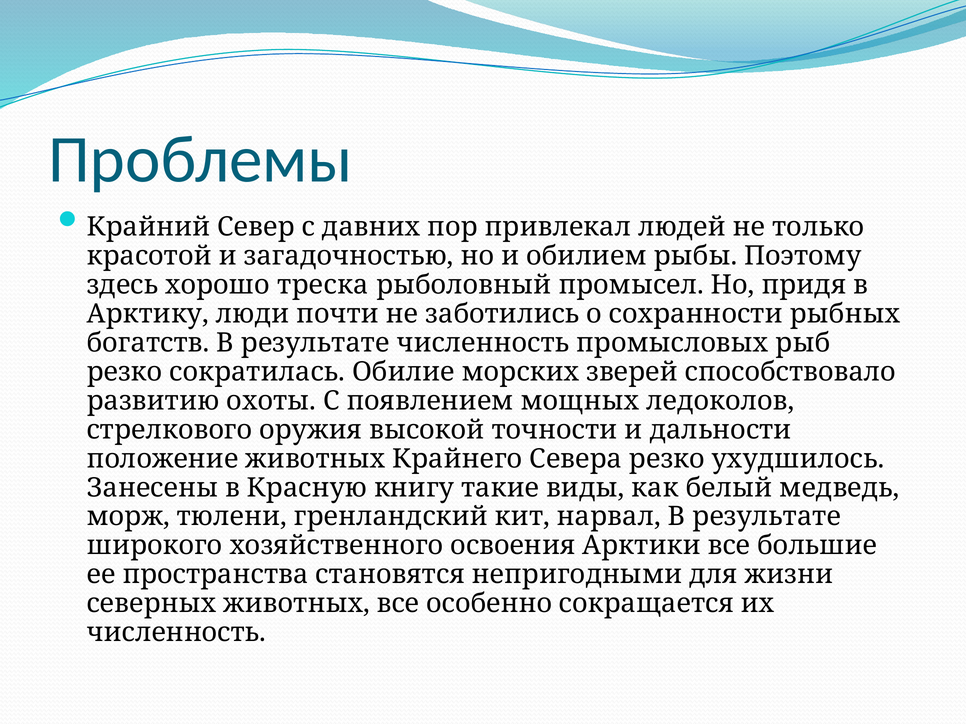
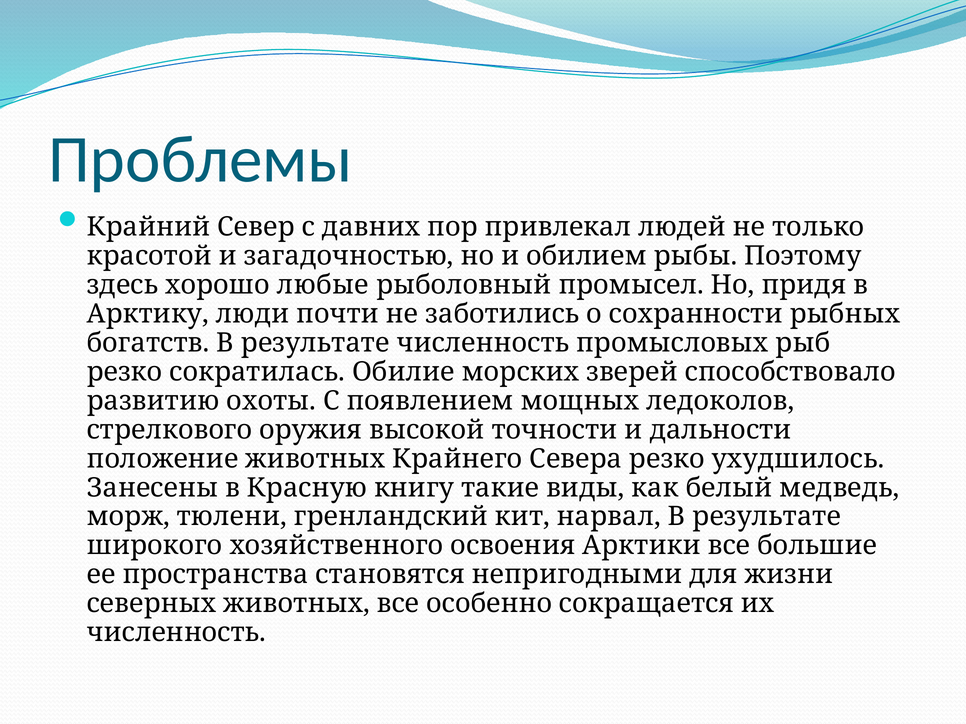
треска: треска -> любые
